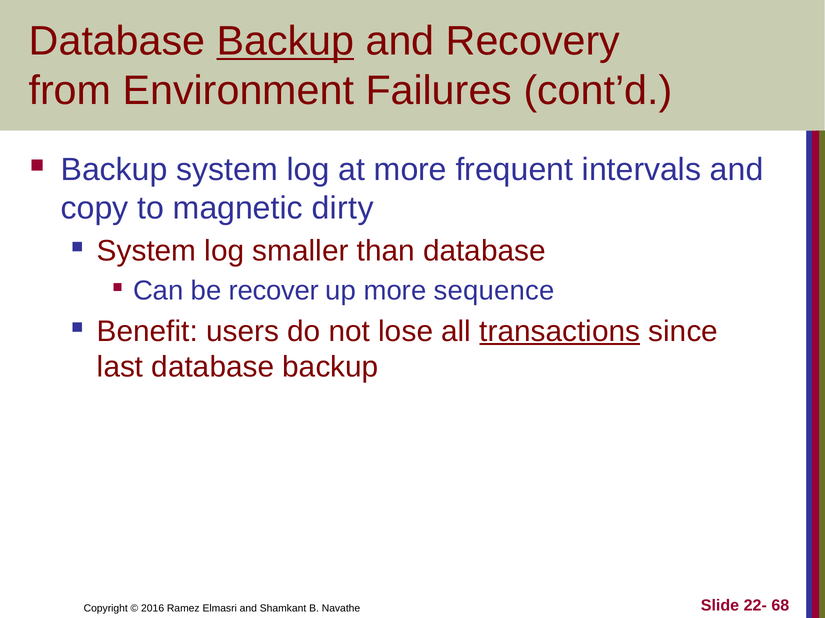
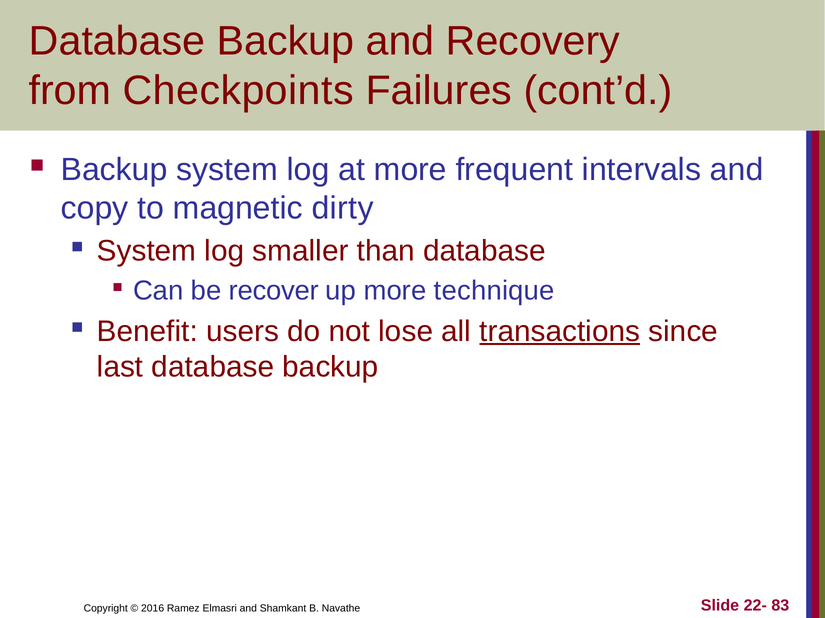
Backup at (285, 41) underline: present -> none
Environment: Environment -> Checkpoints
sequence: sequence -> technique
68: 68 -> 83
